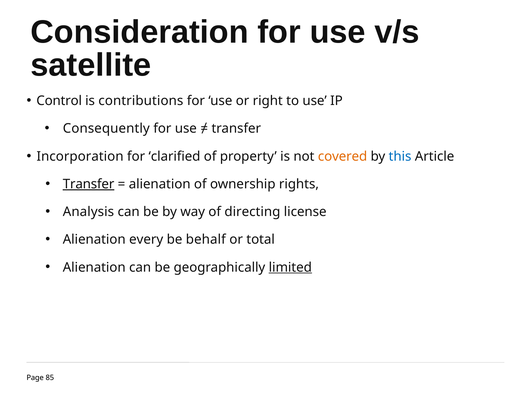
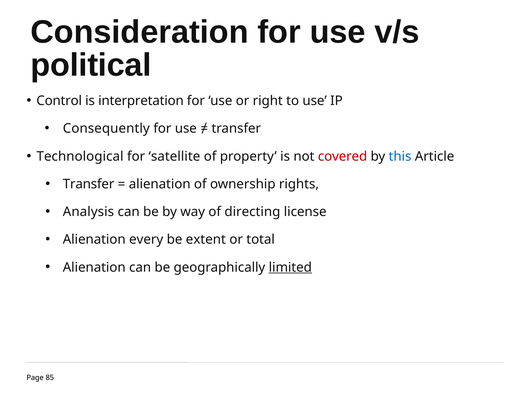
satellite: satellite -> political
contributions: contributions -> interpretation
Incorporation: Incorporation -> Technological
clarified: clarified -> satellite
covered colour: orange -> red
Transfer at (89, 184) underline: present -> none
behalf: behalf -> extent
